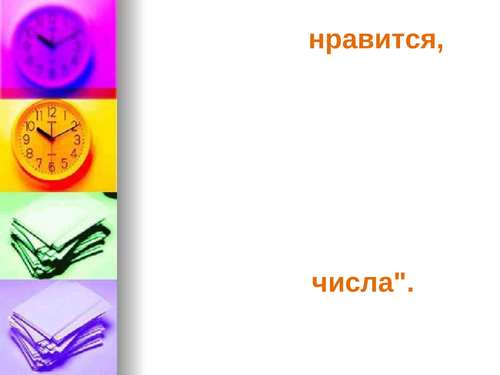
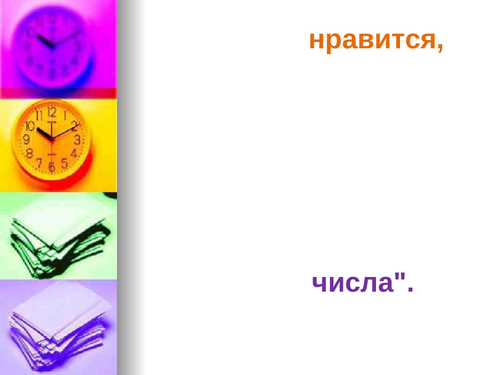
числа colour: orange -> purple
